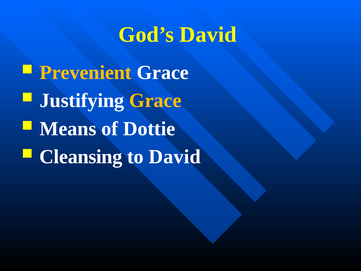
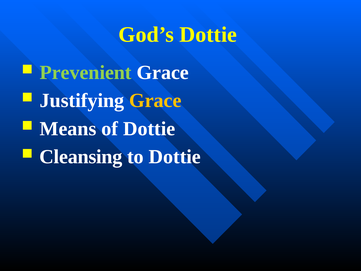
God’s David: David -> Dottie
Prevenient colour: yellow -> light green
to David: David -> Dottie
